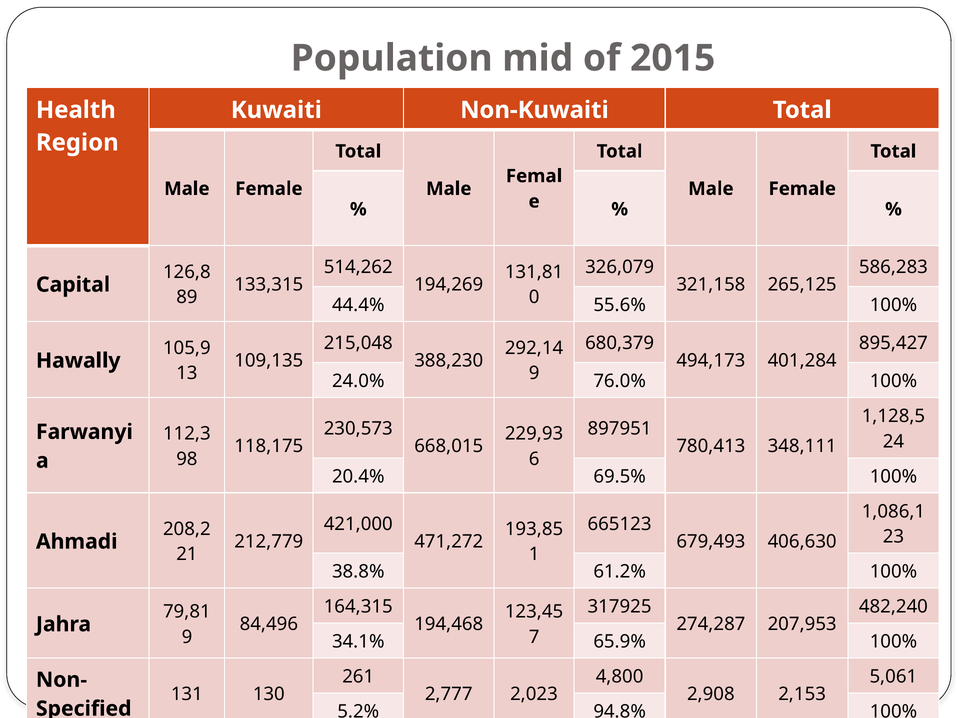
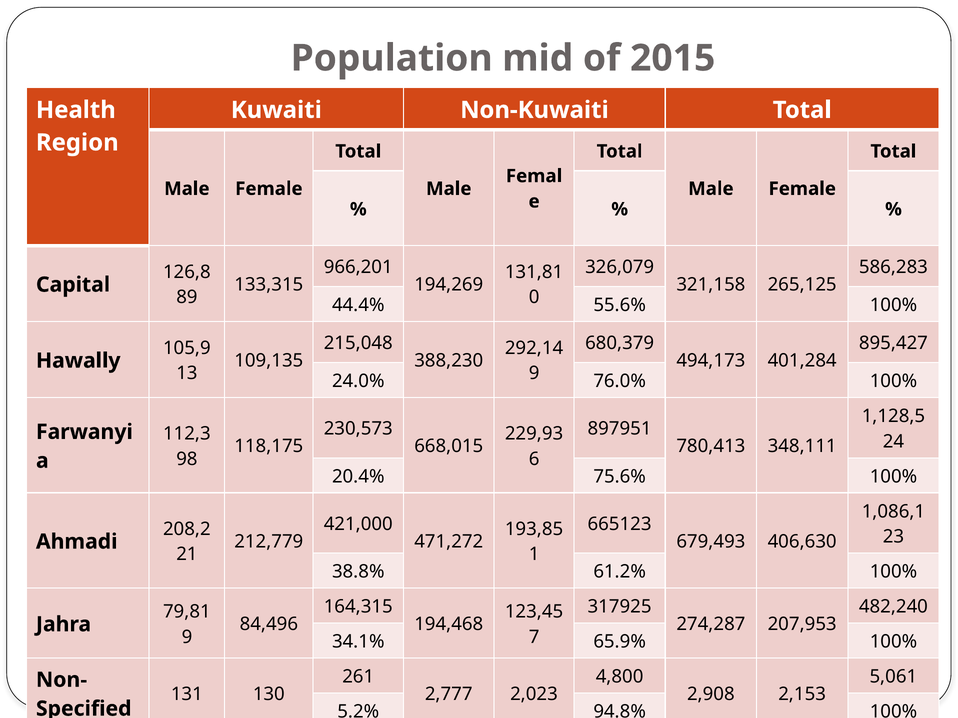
514,262: 514,262 -> 966,201
69.5%: 69.5% -> 75.6%
